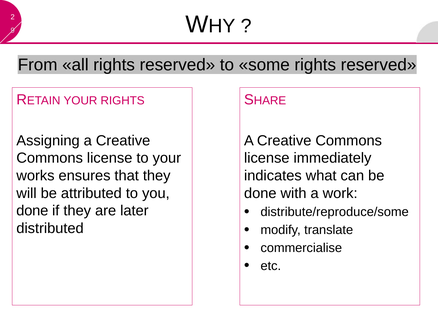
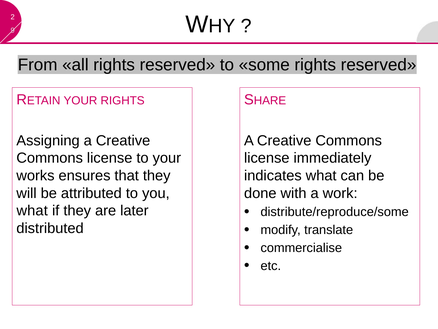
done at (32, 210): done -> what
